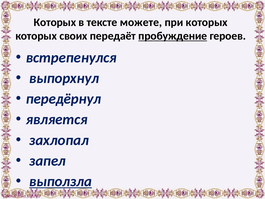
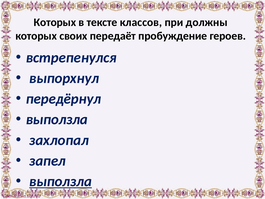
можете: можете -> классов
при которых: которых -> должны
пробуждение underline: present -> none
является at (57, 119): является -> выползла
